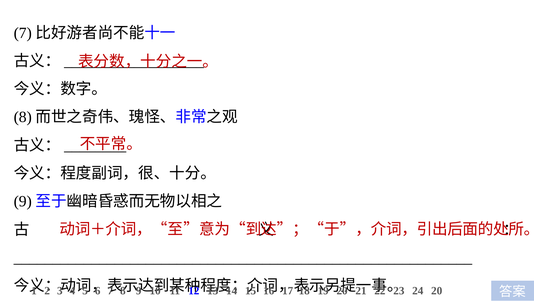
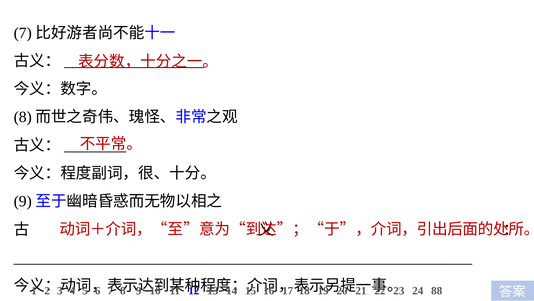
24 20: 20 -> 88
